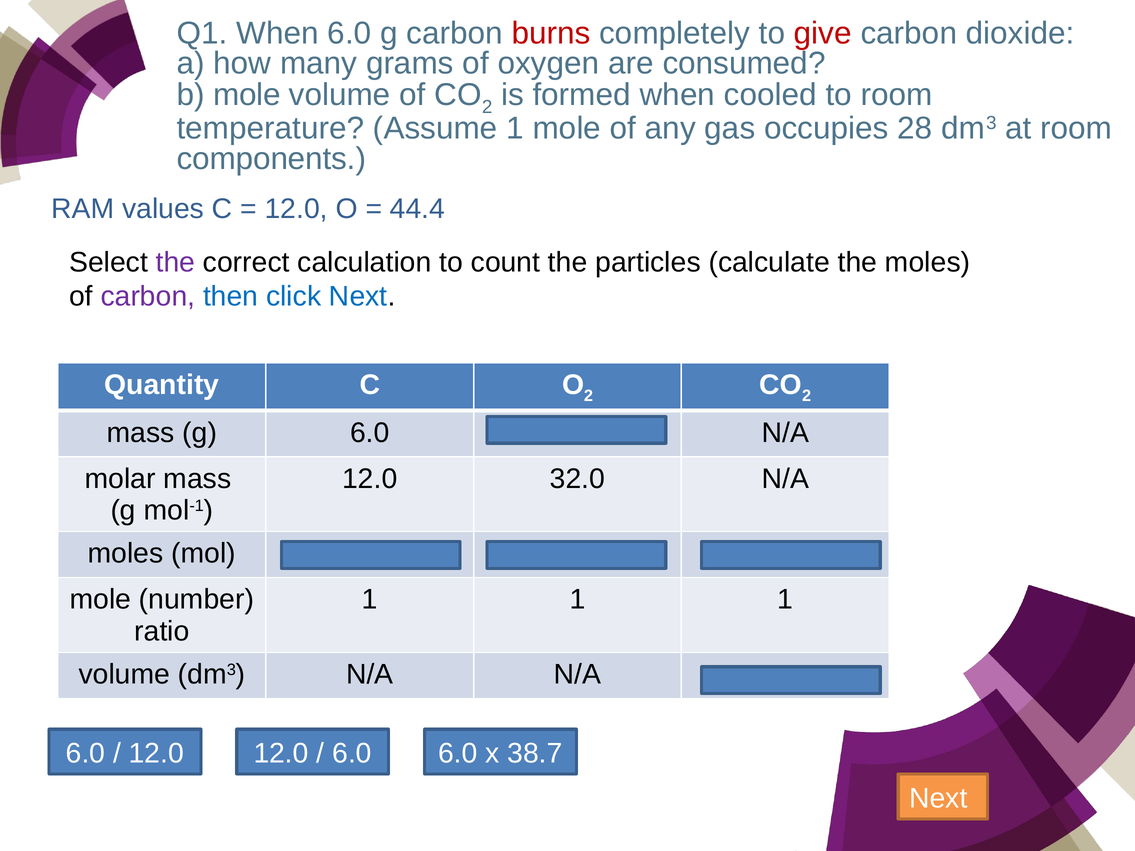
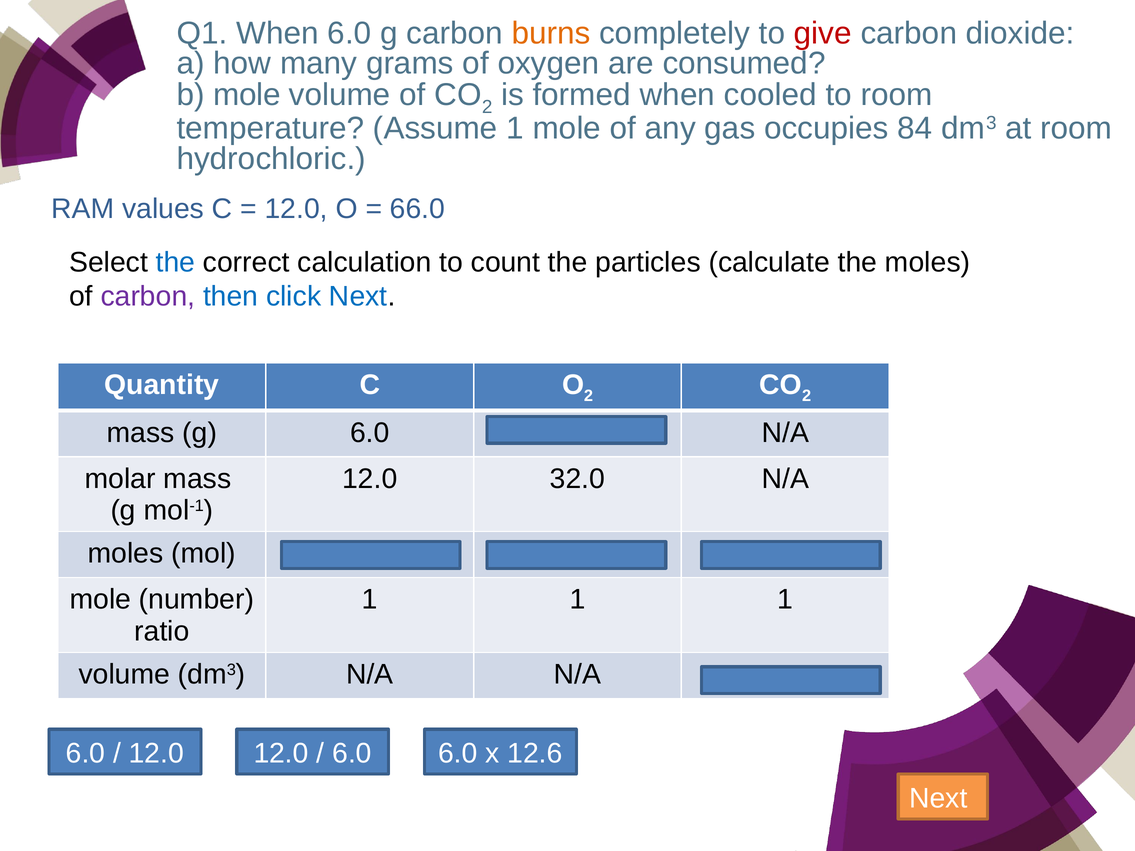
burns colour: red -> orange
28: 28 -> 84
components: components -> hydrochloric
44.4: 44.4 -> 66.0
the at (175, 263) colour: purple -> blue
38.7: 38.7 -> 12.6
